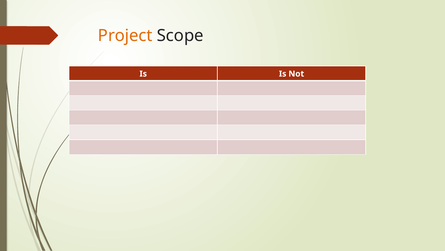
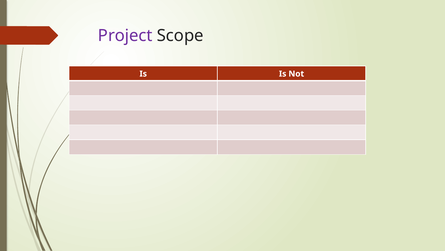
Project colour: orange -> purple
